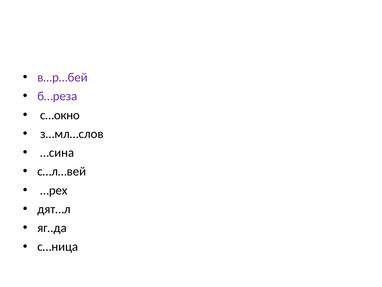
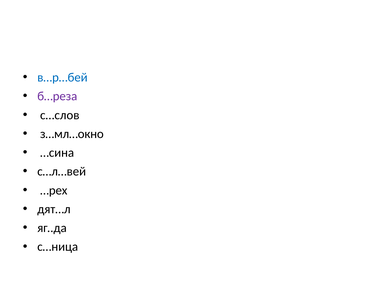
в…р…бей colour: purple -> blue
с…окно: с…окно -> с…слов
з…мл…слов: з…мл…слов -> з…мл…окно
